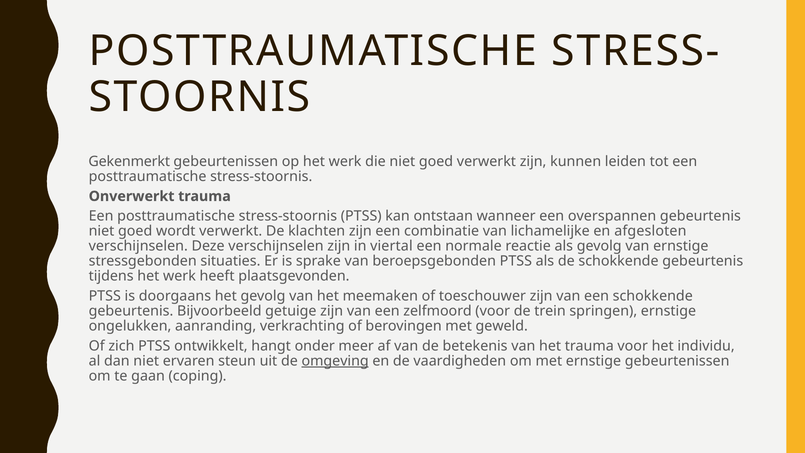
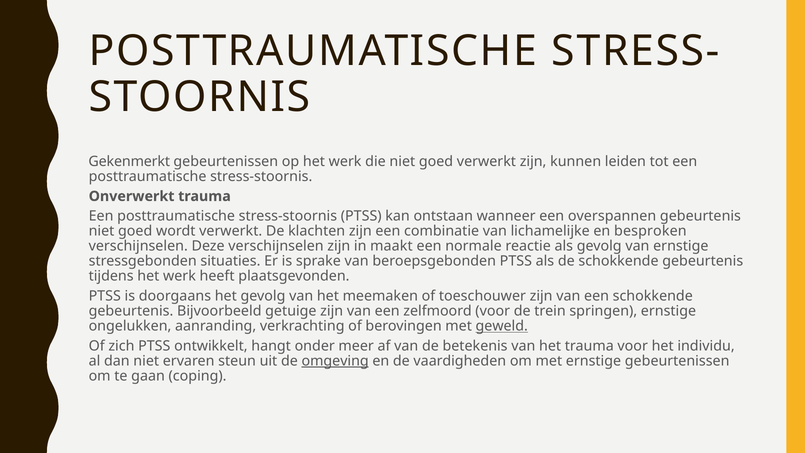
afgesloten: afgesloten -> besproken
viertal: viertal -> maakt
geweld underline: none -> present
